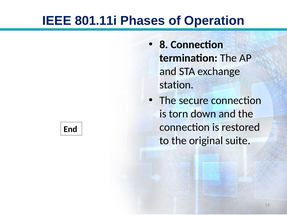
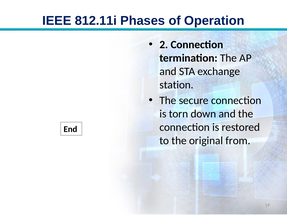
801.11i: 801.11i -> 812.11i
8: 8 -> 2
suite: suite -> from
